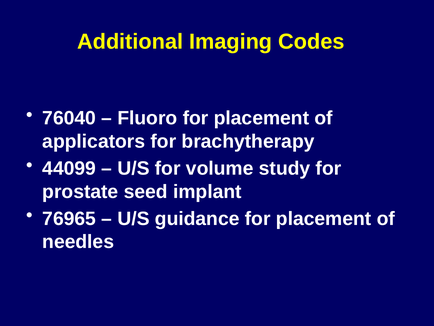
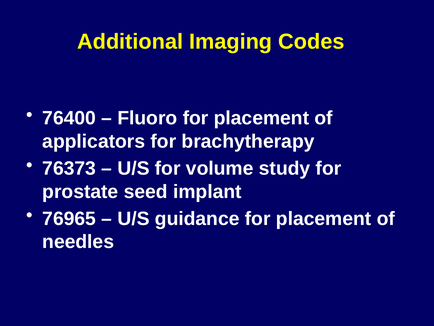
76040: 76040 -> 76400
44099: 44099 -> 76373
